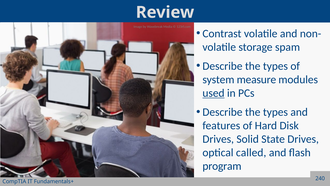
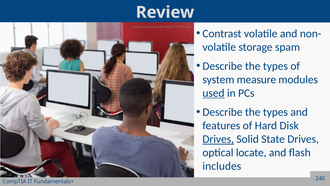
Drives at (218, 139) underline: none -> present
called: called -> locate
program: program -> includes
